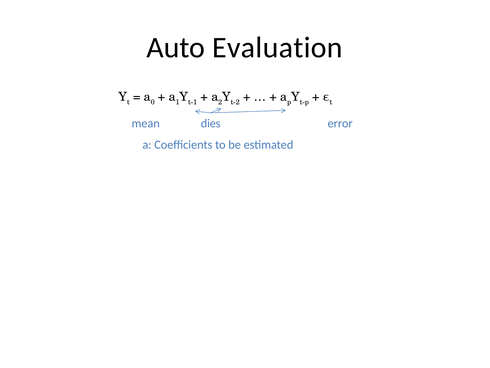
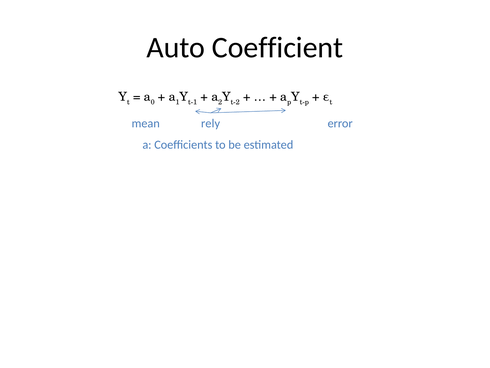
Evaluation: Evaluation -> Coefficient
dies: dies -> rely
